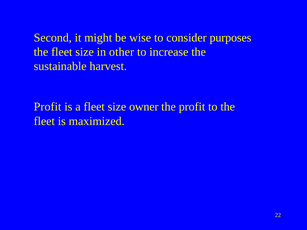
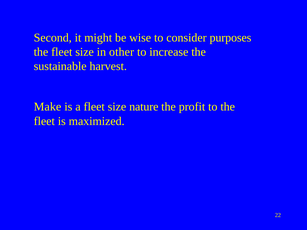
Profit at (48, 107): Profit -> Make
owner: owner -> nature
